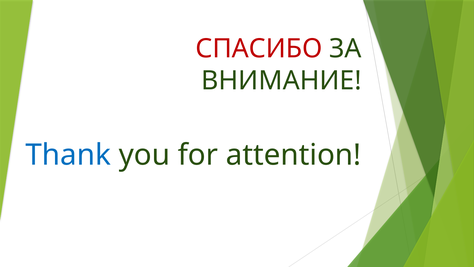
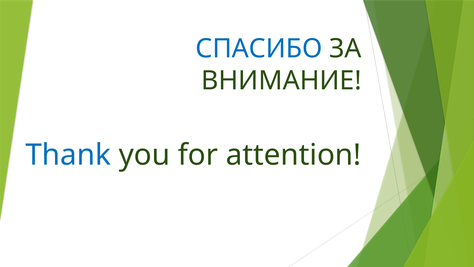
СПАСИБО colour: red -> blue
